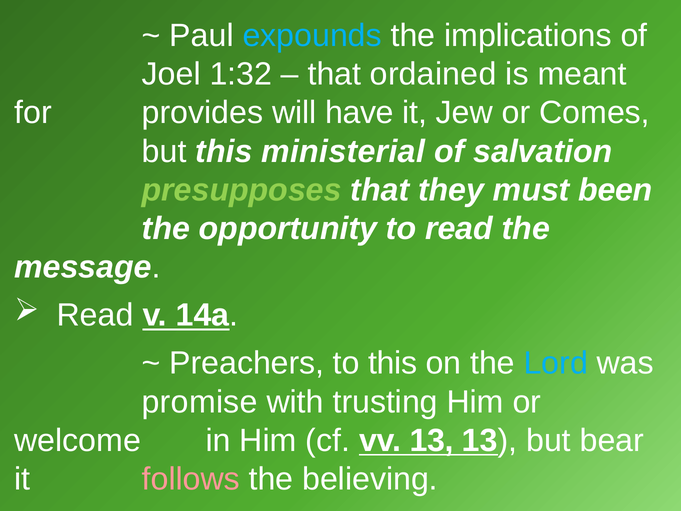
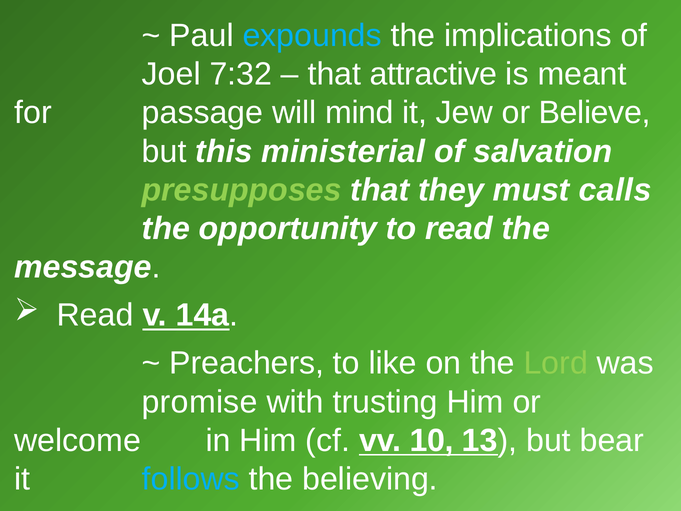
1:32: 1:32 -> 7:32
ordained: ordained -> attractive
provides: provides -> passage
have: have -> mind
Comes: Comes -> Believe
been: been -> calls
to this: this -> like
Lord colour: light blue -> light green
vv 13: 13 -> 10
follows colour: pink -> light blue
